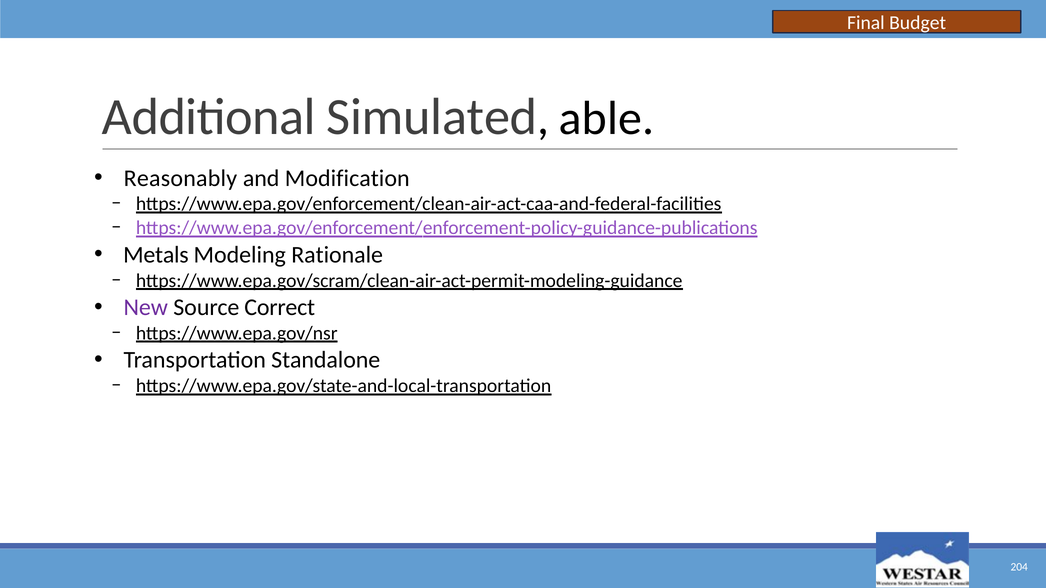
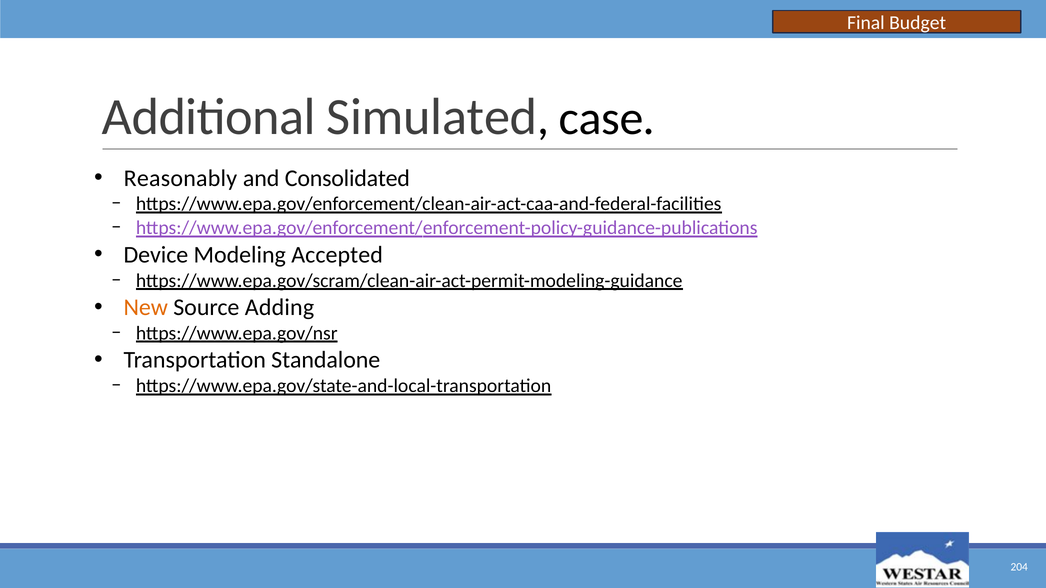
able: able -> case
Modification: Modification -> Consolidated
Metals: Metals -> Device
Rationale: Rationale -> Accepted
New colour: purple -> orange
Correct: Correct -> Adding
